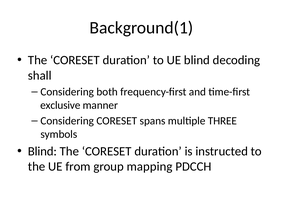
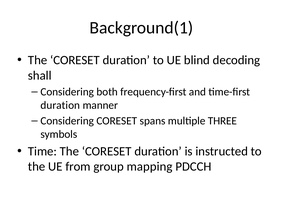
exclusive at (60, 105): exclusive -> duration
Blind at (42, 151): Blind -> Time
